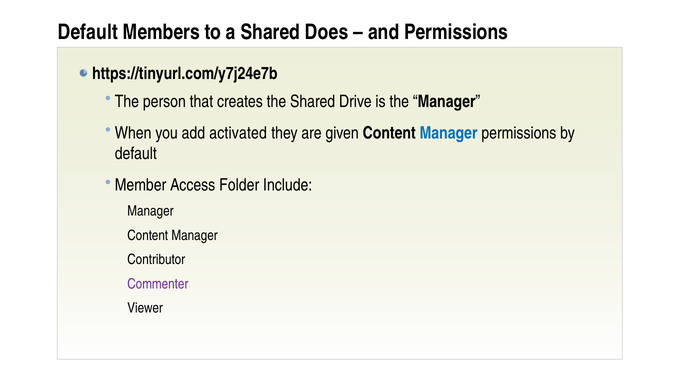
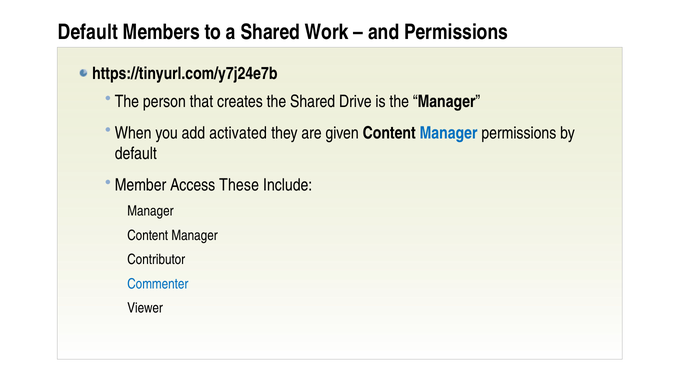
Does: Does -> Work
Folder: Folder -> These
Commenter colour: purple -> blue
